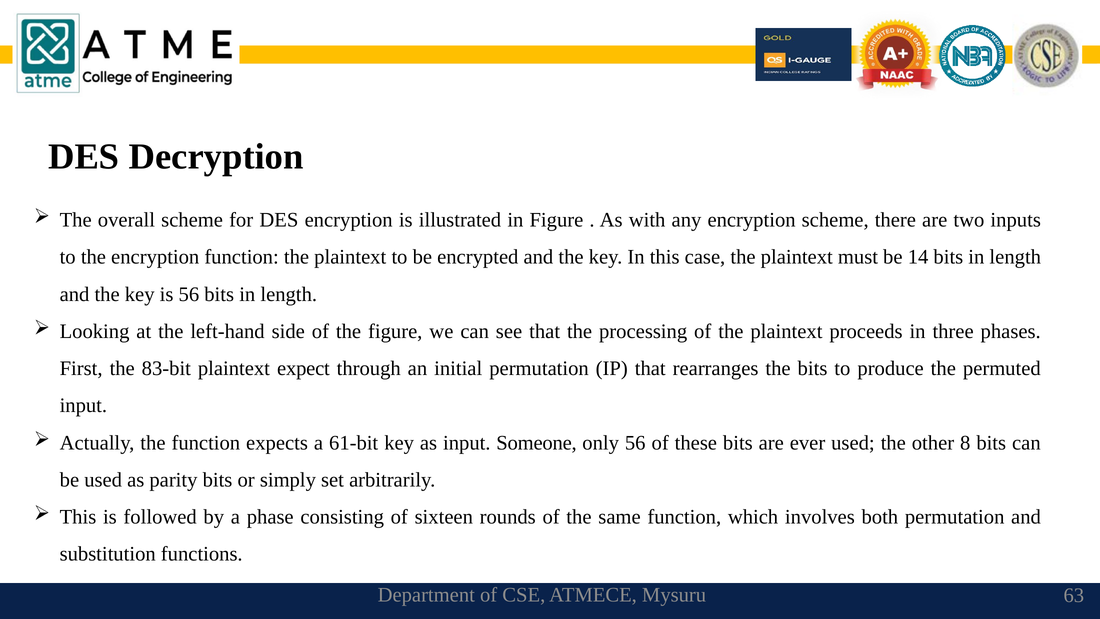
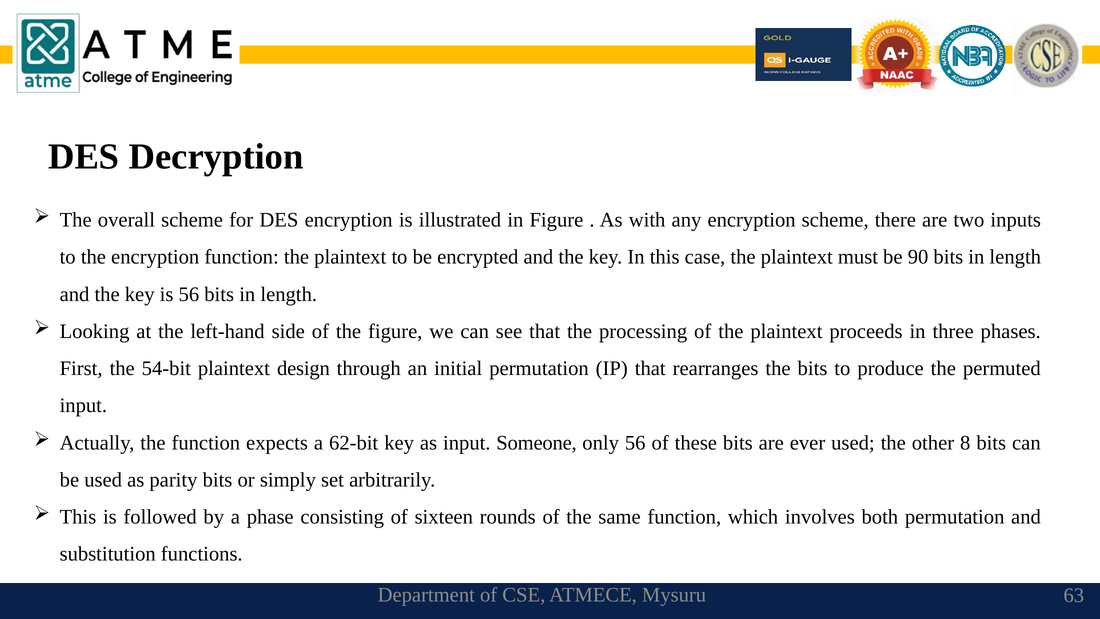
14: 14 -> 90
83-bit: 83-bit -> 54-bit
expect: expect -> design
61-bit: 61-bit -> 62-bit
